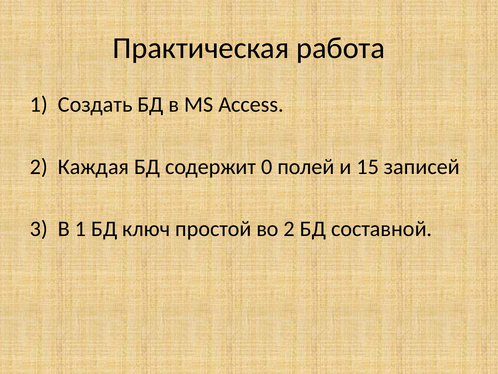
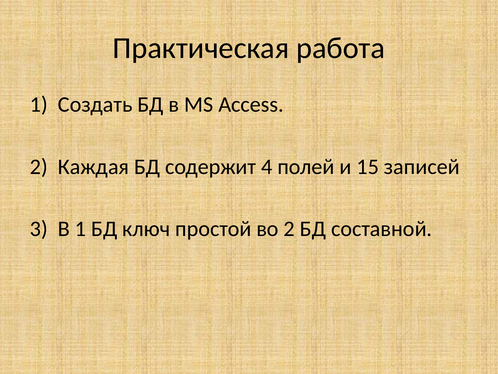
0: 0 -> 4
